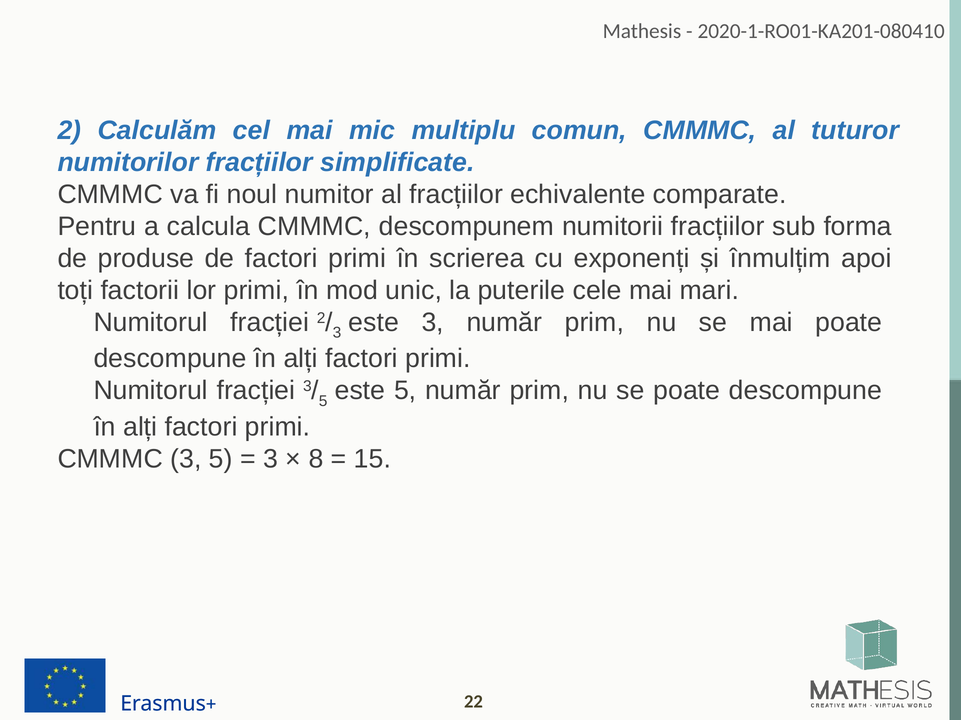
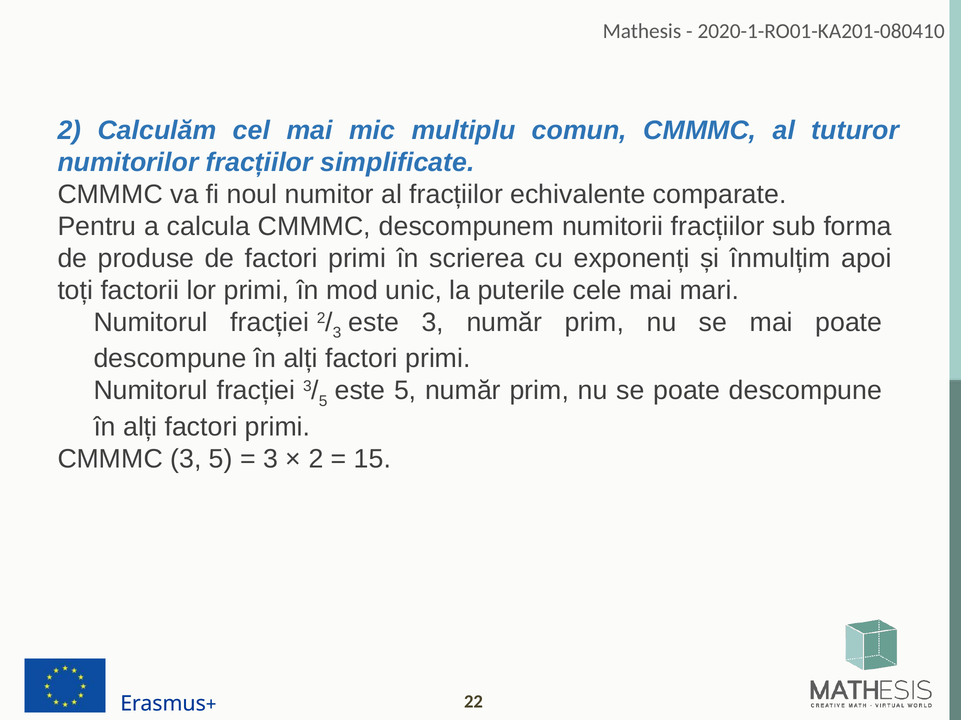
8 at (316, 460): 8 -> 2
